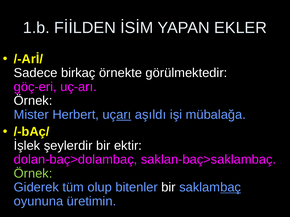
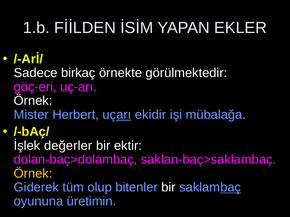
aşıldı: aşıldı -> ekidir
şeylerdir: şeylerdir -> değerler
Örnek at (33, 174) colour: light green -> yellow
